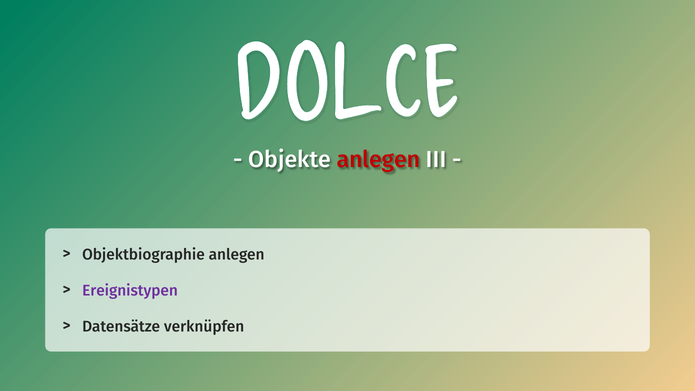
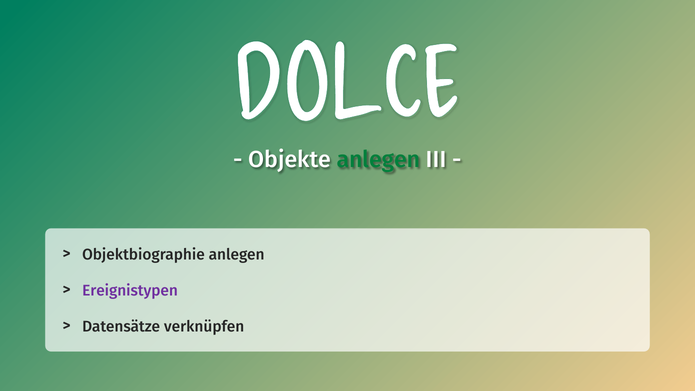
anlegen at (378, 160) colour: red -> green
